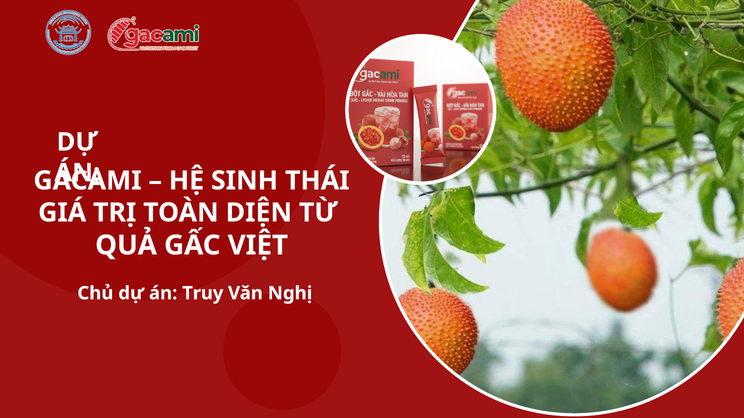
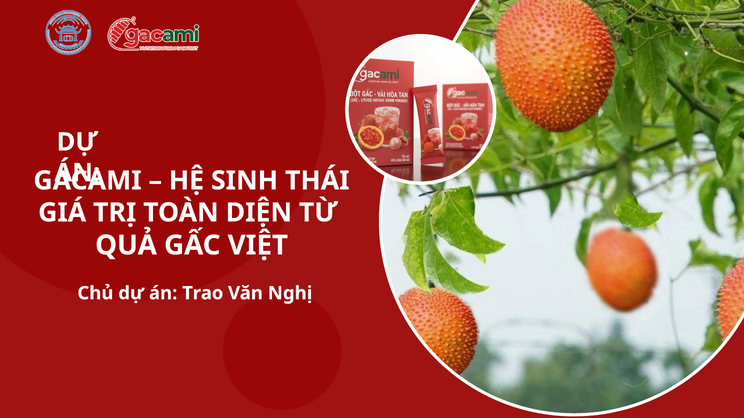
Truy: Truy -> Trao
